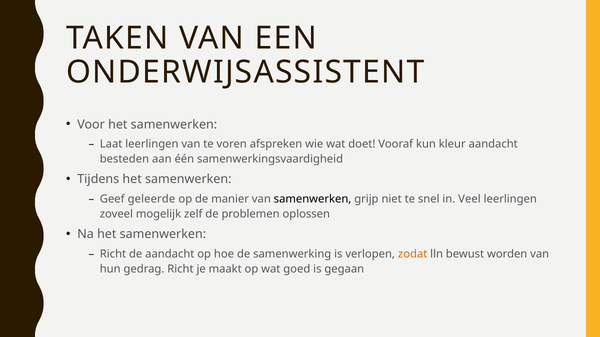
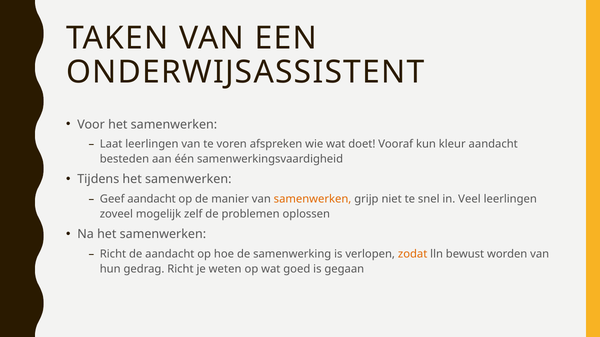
Geef geleerde: geleerde -> aandacht
samenwerken at (313, 199) colour: black -> orange
maakt: maakt -> weten
